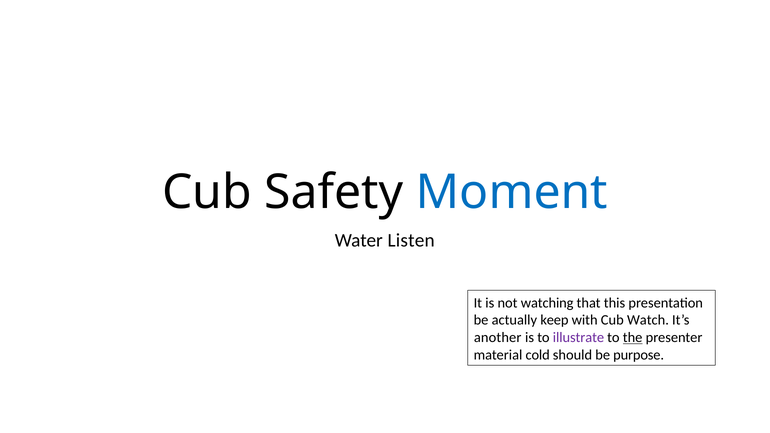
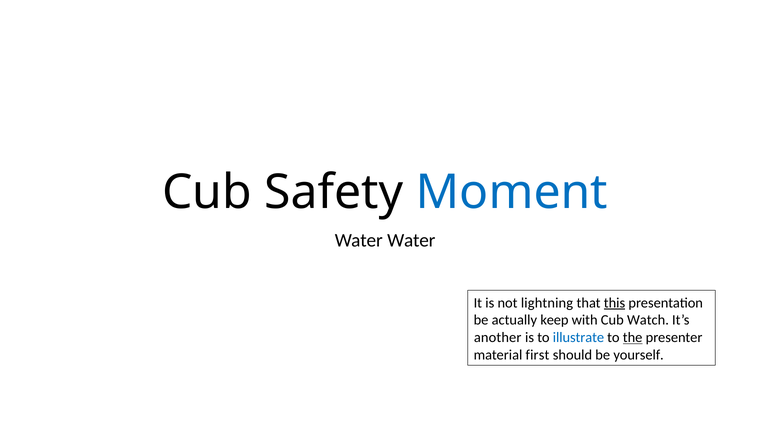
Water Listen: Listen -> Water
watching: watching -> lightning
this underline: none -> present
illustrate colour: purple -> blue
cold: cold -> first
purpose: purpose -> yourself
